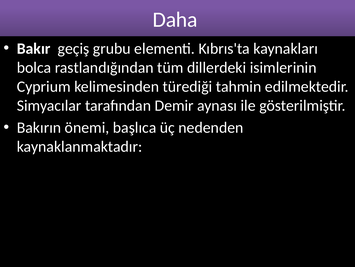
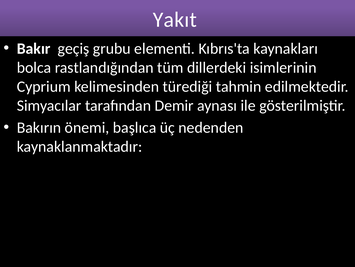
Daha: Daha -> Yakıt
